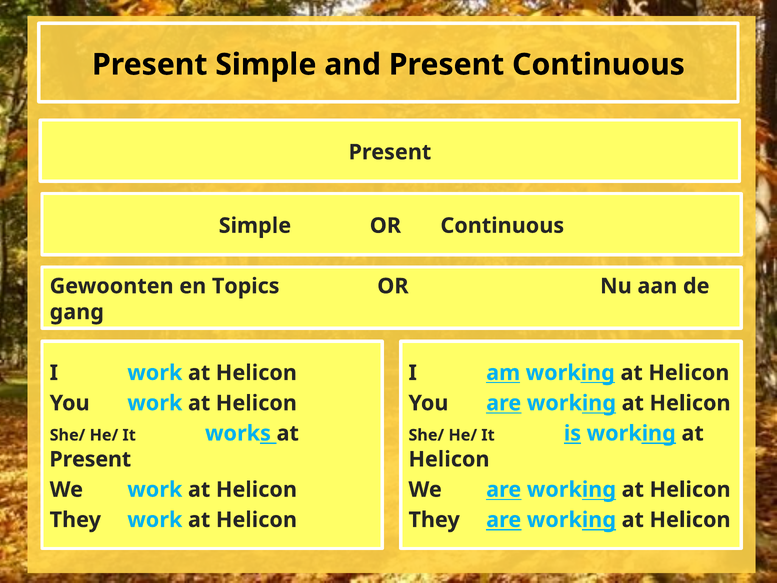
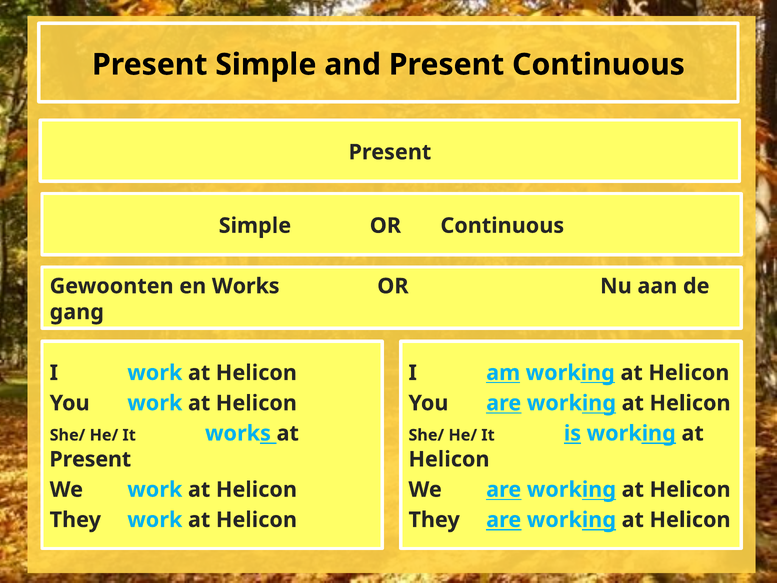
en Topics: Topics -> Works
